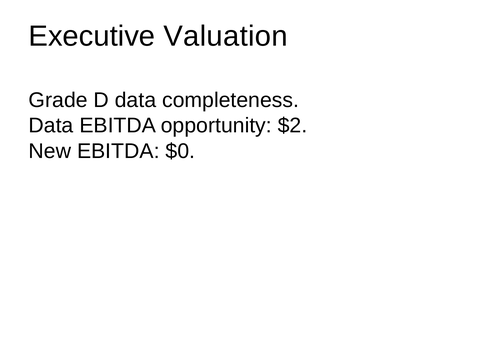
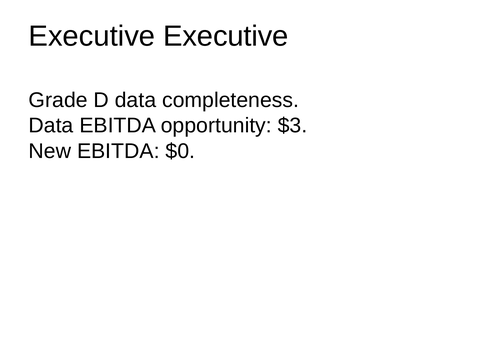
Executive Valuation: Valuation -> Executive
$2: $2 -> $3
